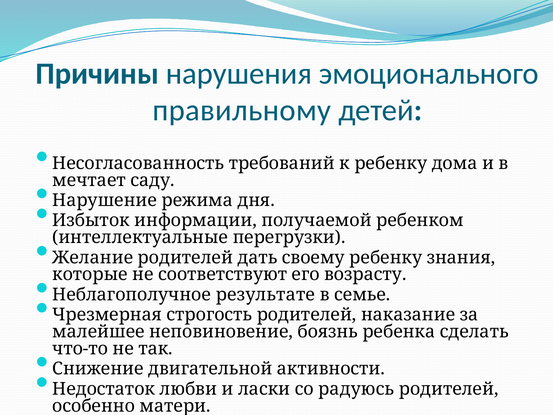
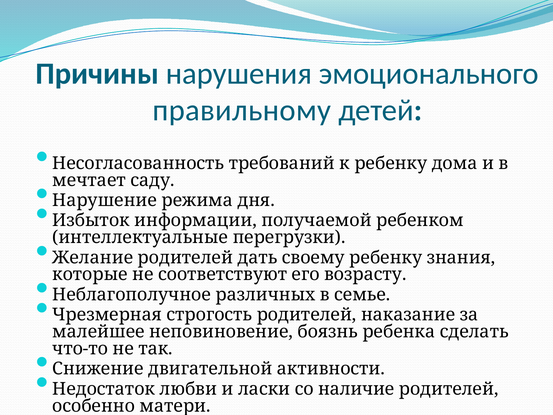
результате: результате -> различных
радуюсь: радуюсь -> наличие
